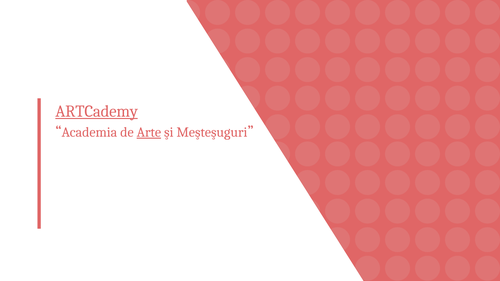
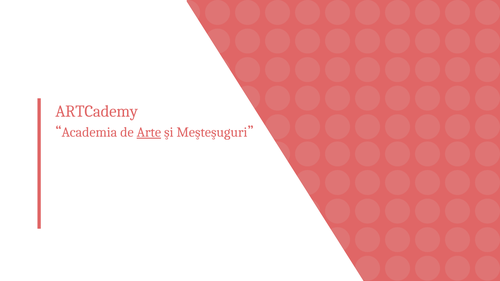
ARTCademy underline: present -> none
